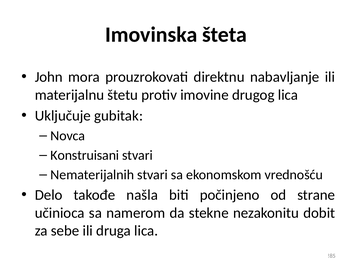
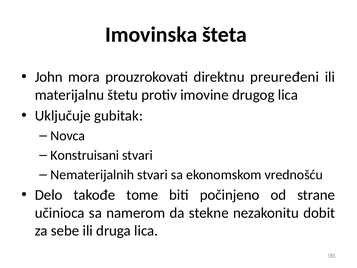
nabavljanje: nabavljanje -> preuređeni
našla: našla -> tome
